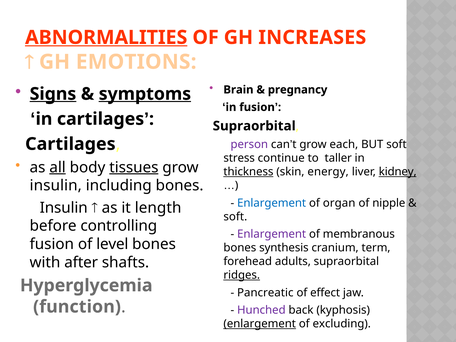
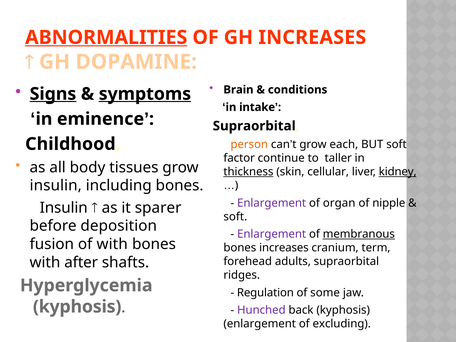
EMOTIONS: EMOTIONS -> DOPAMINE
pregnancy: pregnancy -> conditions
in fusion: fusion -> intake
in cartilages: cartilages -> eminence
Cartilages at (70, 144): Cartilages -> Childhood
person colour: purple -> orange
stress: stress -> factor
all underline: present -> none
tissues underline: present -> none
energy: energy -> cellular
Enlargement at (272, 203) colour: blue -> purple
length: length -> sparer
controlling: controlling -> deposition
membranous underline: none -> present
of level: level -> with
bones synthesis: synthesis -> increases
ridges underline: present -> none
Pancreatic: Pancreatic -> Regulation
effect: effect -> some
function at (77, 307): function -> kyphosis
enlargement at (260, 324) underline: present -> none
